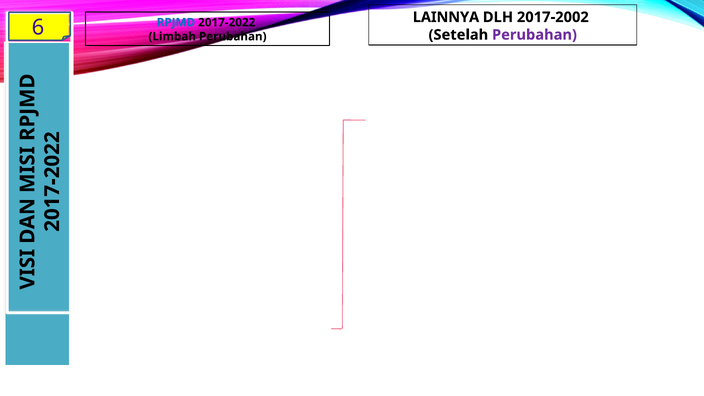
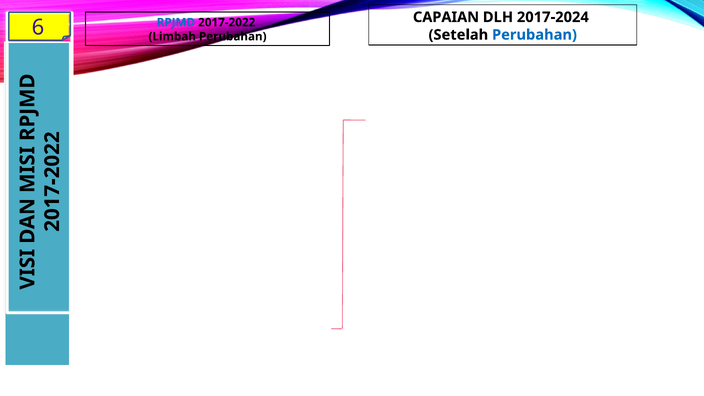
LAINNYA: LAINNYA -> CAPAIAN
2017-2002: 2017-2002 -> 2017-2024
Perubahan at (534, 35) colour: purple -> blue
